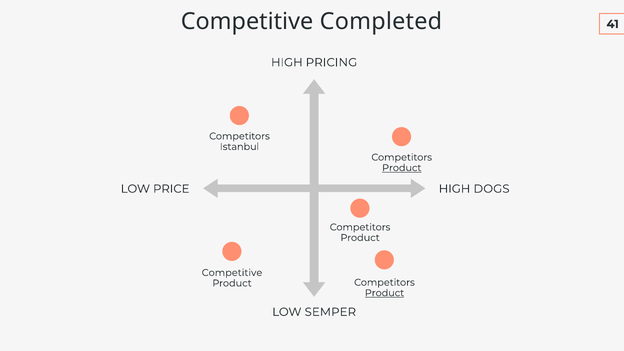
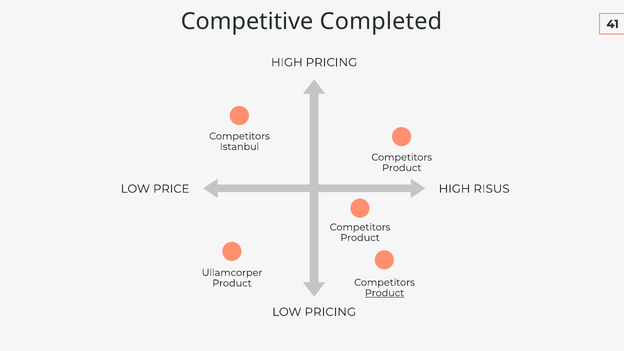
Product at (402, 168) underline: present -> none
DOGS: DOGS -> RISUS
Competitive at (232, 273): Competitive -> Ullamcorper
LOW SEMPER: SEMPER -> PRICING
